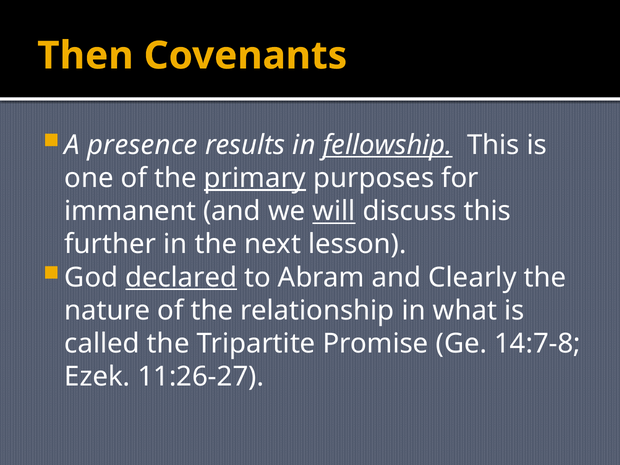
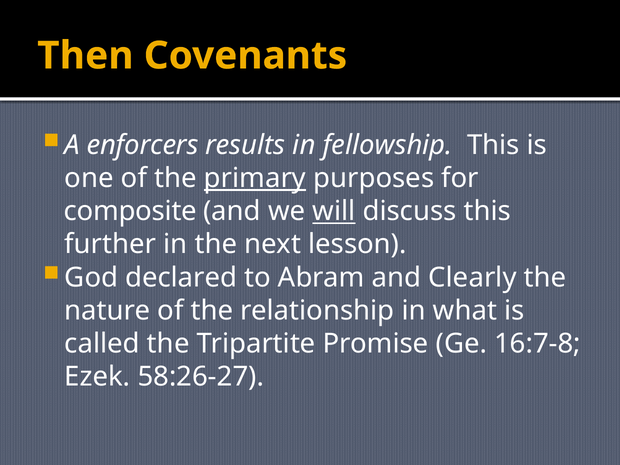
presence: presence -> enforcers
fellowship underline: present -> none
immanent: immanent -> composite
declared underline: present -> none
14:7-8: 14:7-8 -> 16:7-8
11:26-27: 11:26-27 -> 58:26-27
